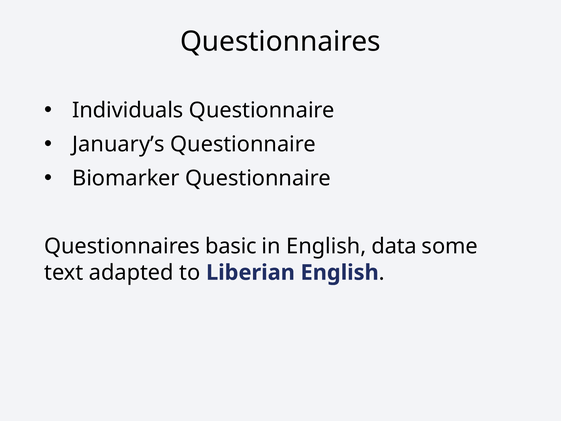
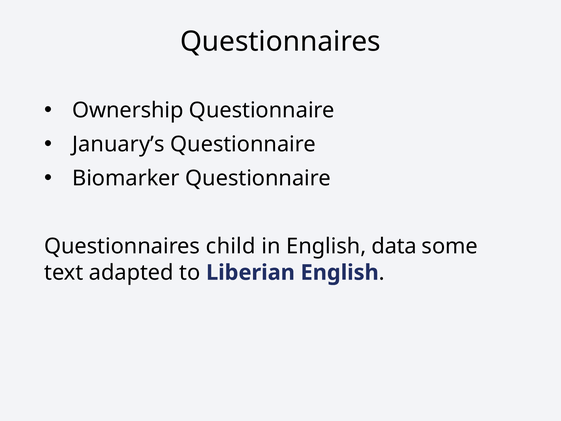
Individuals: Individuals -> Ownership
basic: basic -> child
